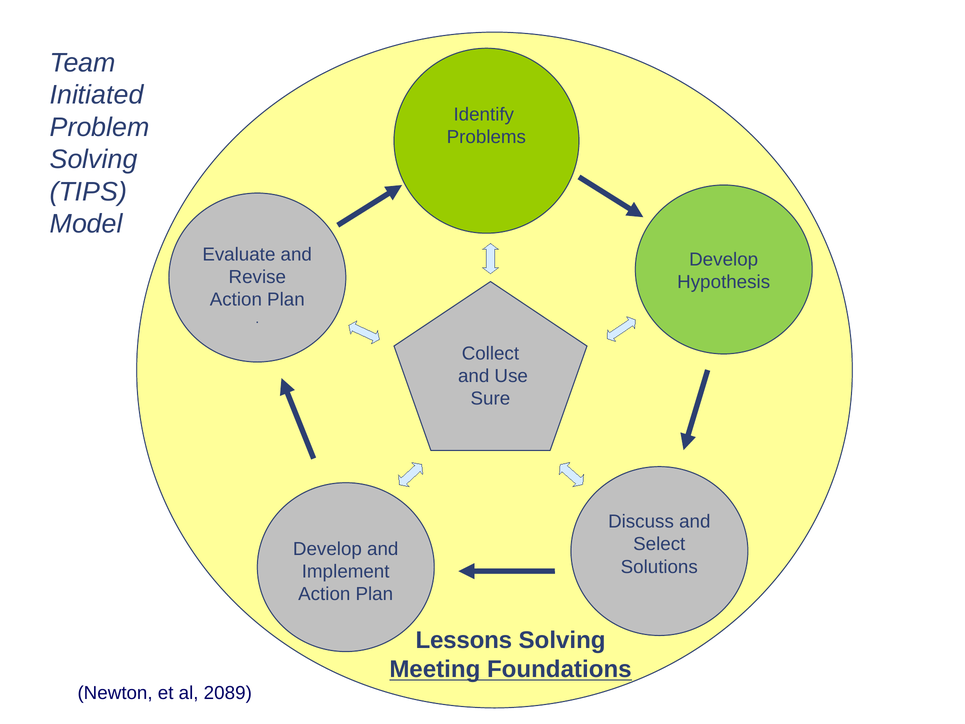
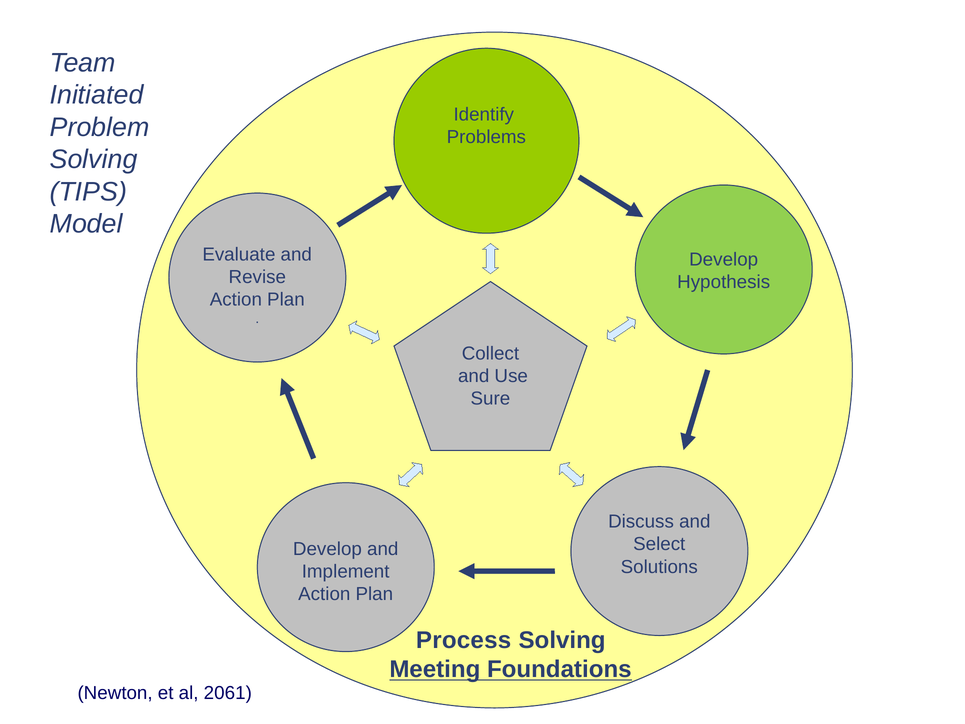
Lessons: Lessons -> Process
2089: 2089 -> 2061
